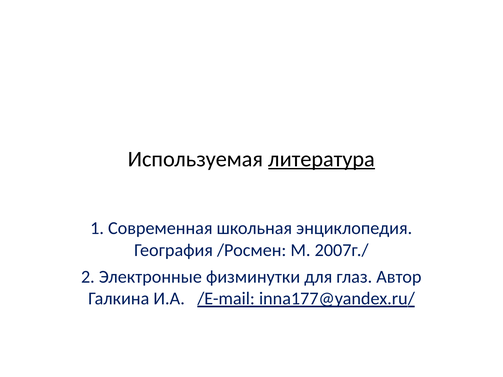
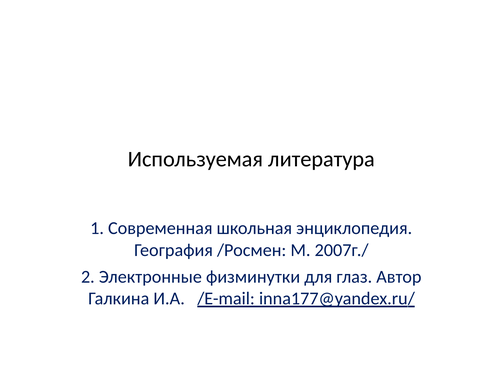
литература underline: present -> none
